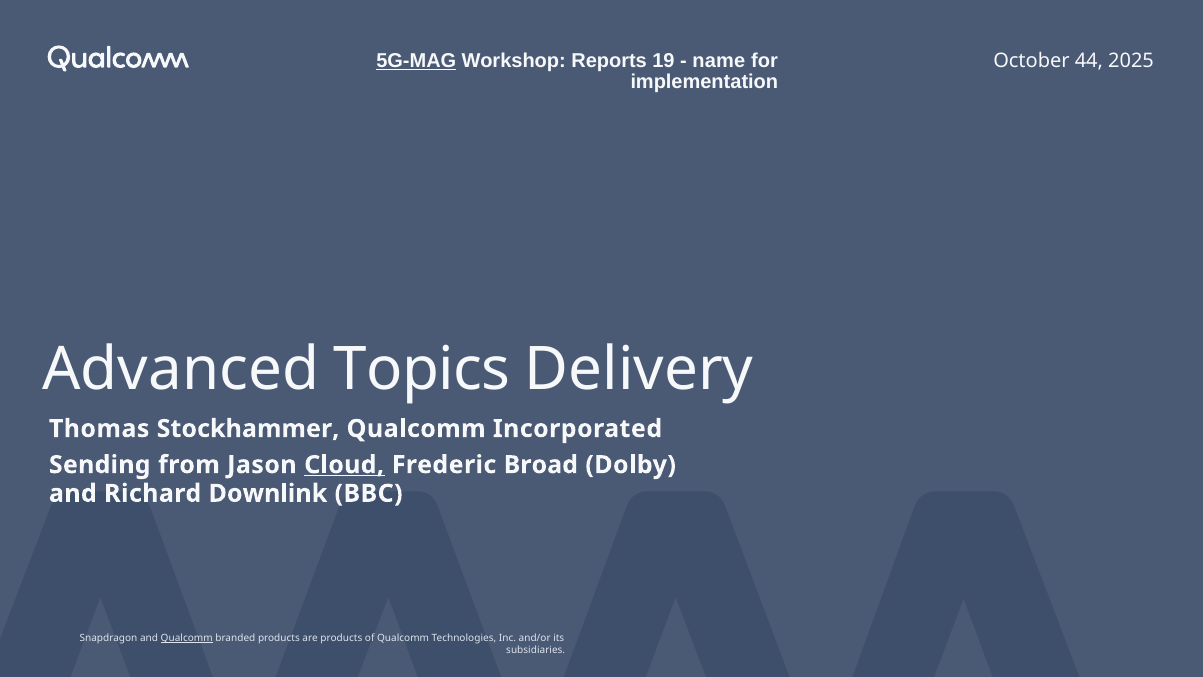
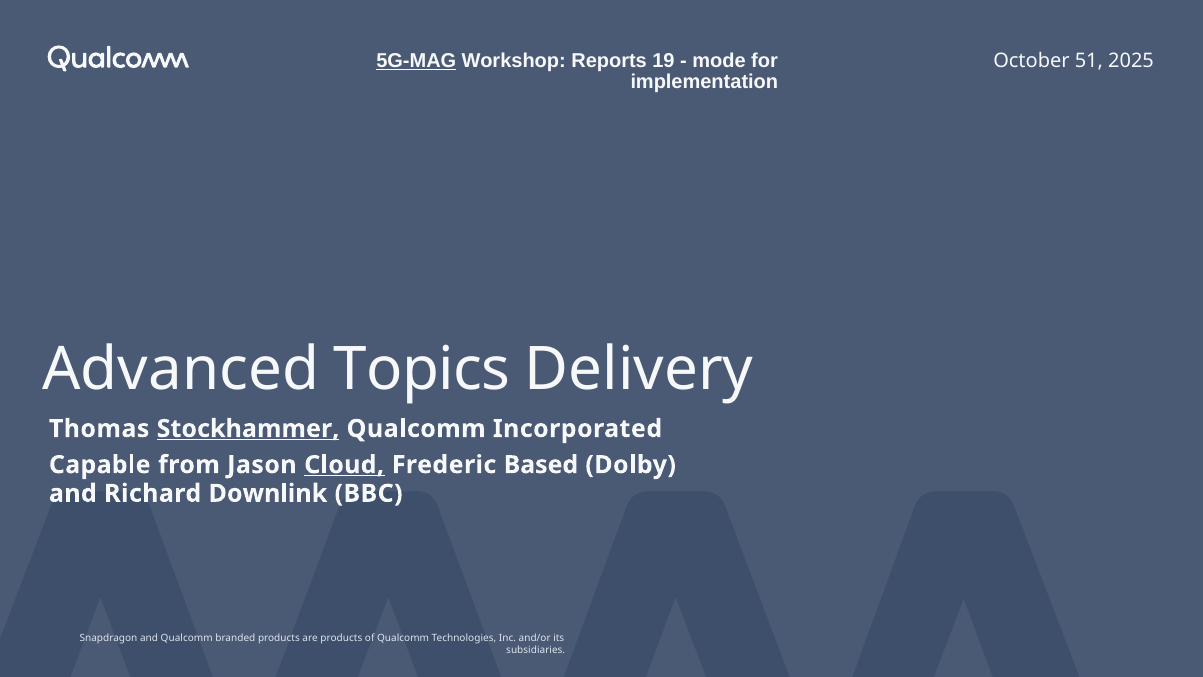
name: name -> mode
44: 44 -> 51
Stockhammer underline: none -> present
Sending: Sending -> Capable
Broad: Broad -> Based
Qualcomm at (187, 638) underline: present -> none
